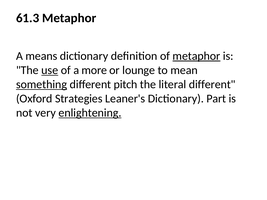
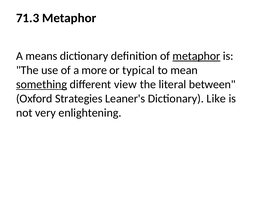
61.3: 61.3 -> 71.3
use underline: present -> none
lounge: lounge -> typical
pitch: pitch -> view
literal different: different -> between
Part: Part -> Like
enlightening underline: present -> none
